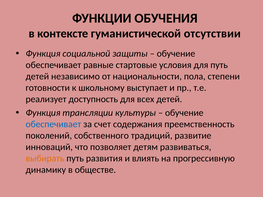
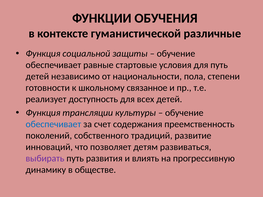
отсутствии: отсутствии -> различные
выступает: выступает -> связанное
выбирать colour: orange -> purple
